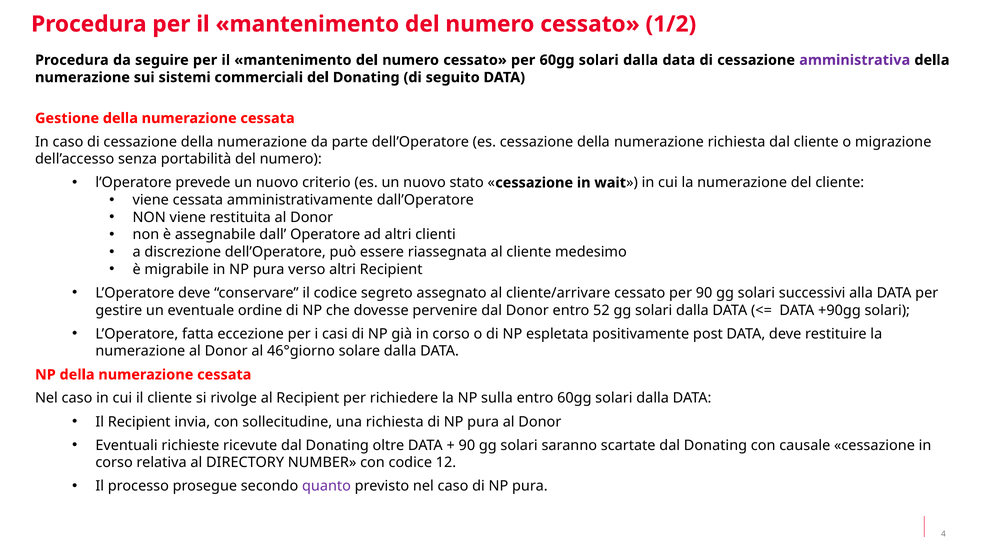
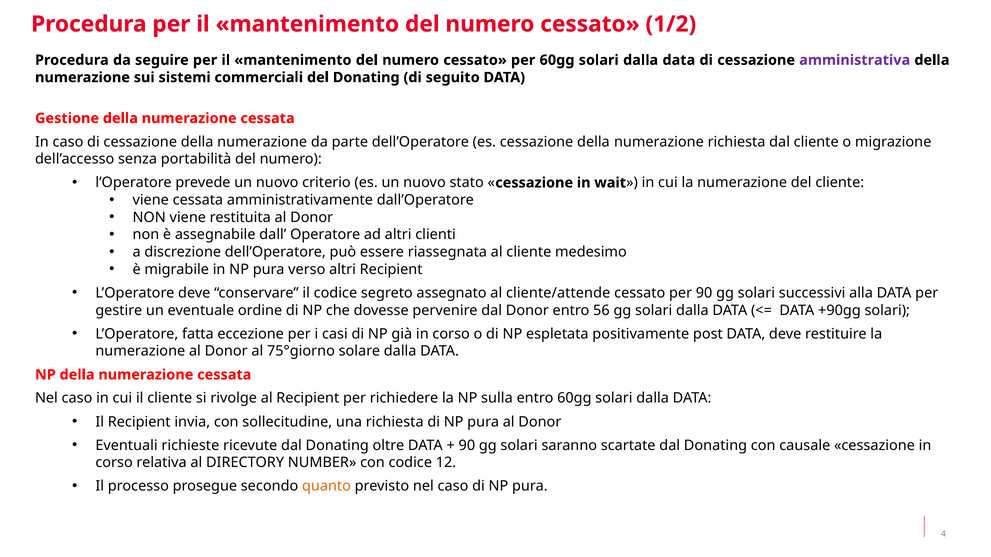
cliente/arrivare: cliente/arrivare -> cliente/attende
52: 52 -> 56
46°giorno: 46°giorno -> 75°giorno
quanto colour: purple -> orange
